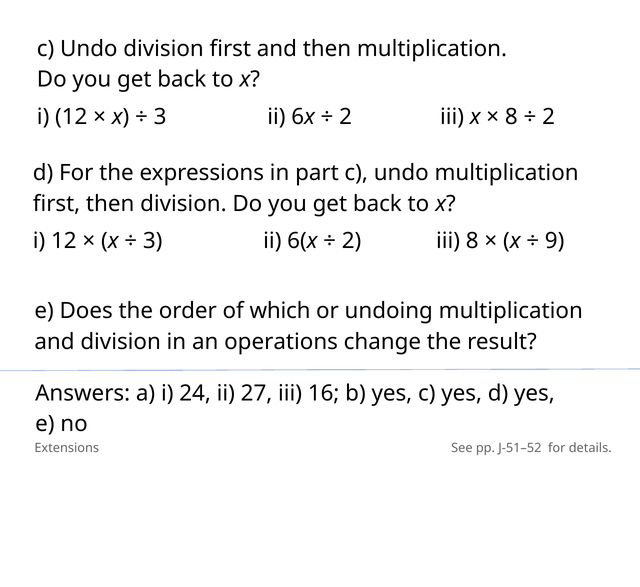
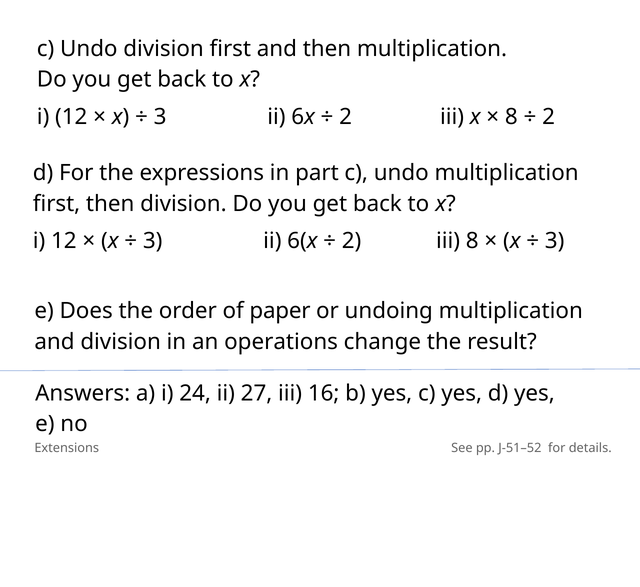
9 at (555, 241): 9 -> 3
which: which -> paper
